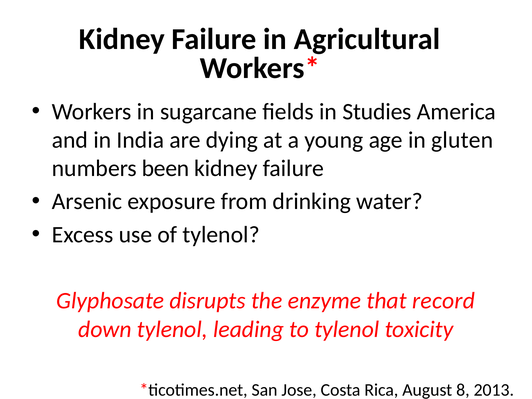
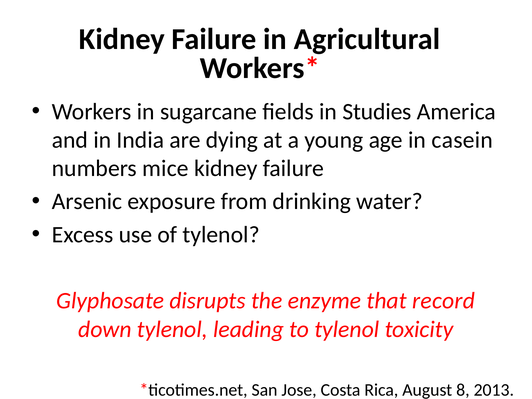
gluten: gluten -> casein
been: been -> mice
